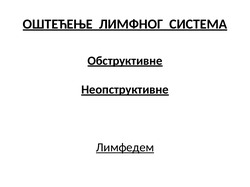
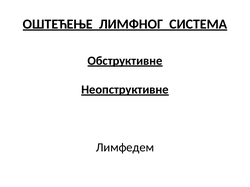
Лимфедем underline: present -> none
